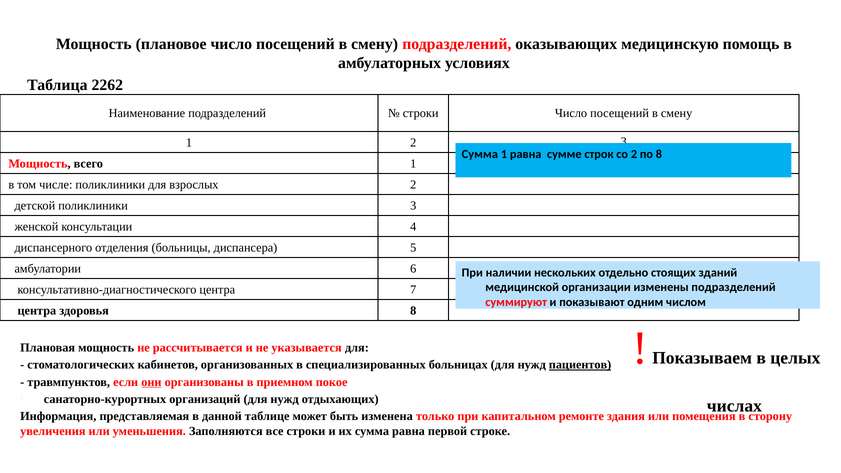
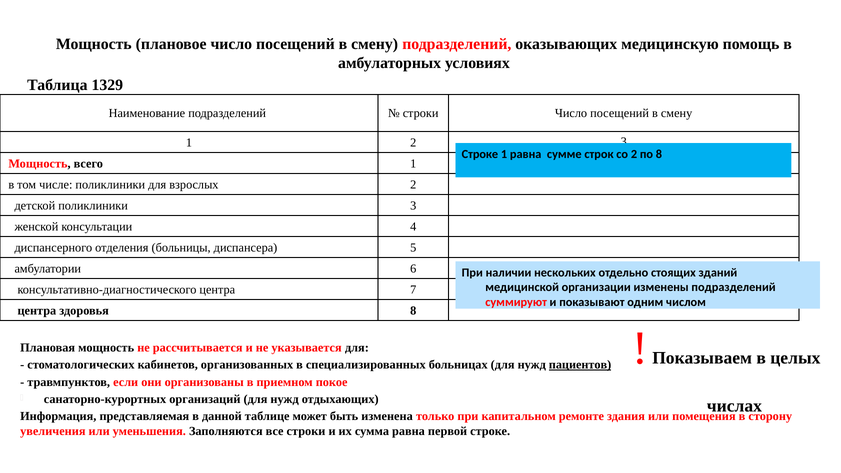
2262: 2262 -> 1329
Сумма at (480, 154): Сумма -> Строке
они underline: present -> none
